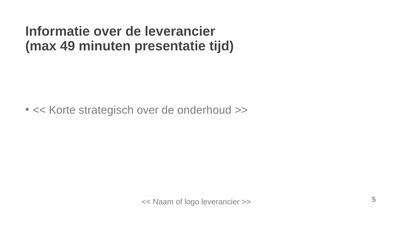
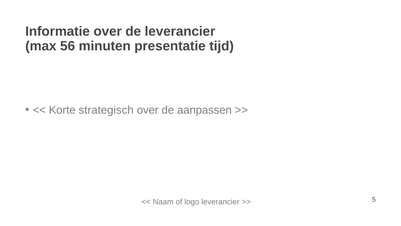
49: 49 -> 56
onderhoud: onderhoud -> aanpassen
